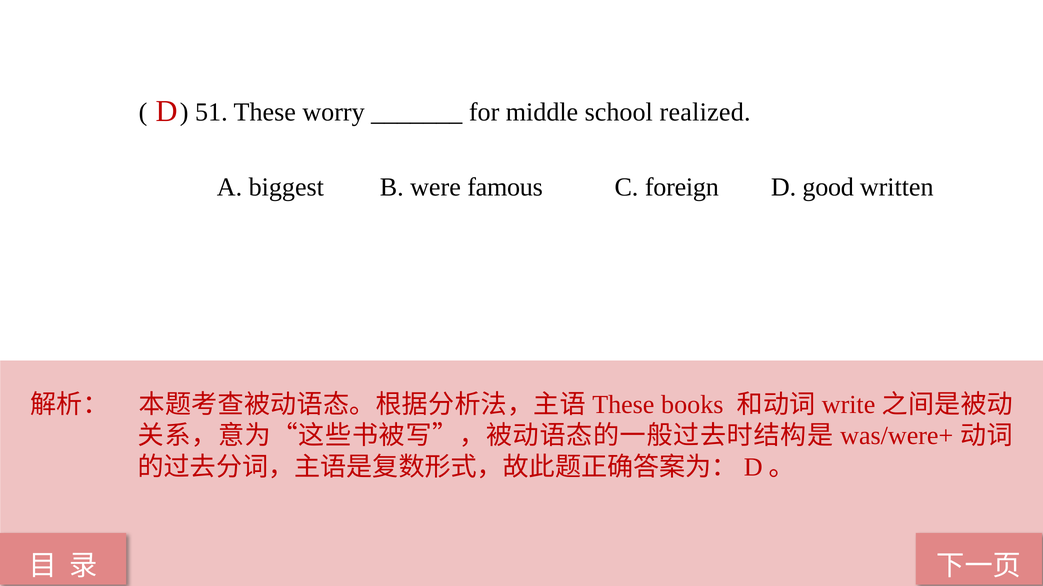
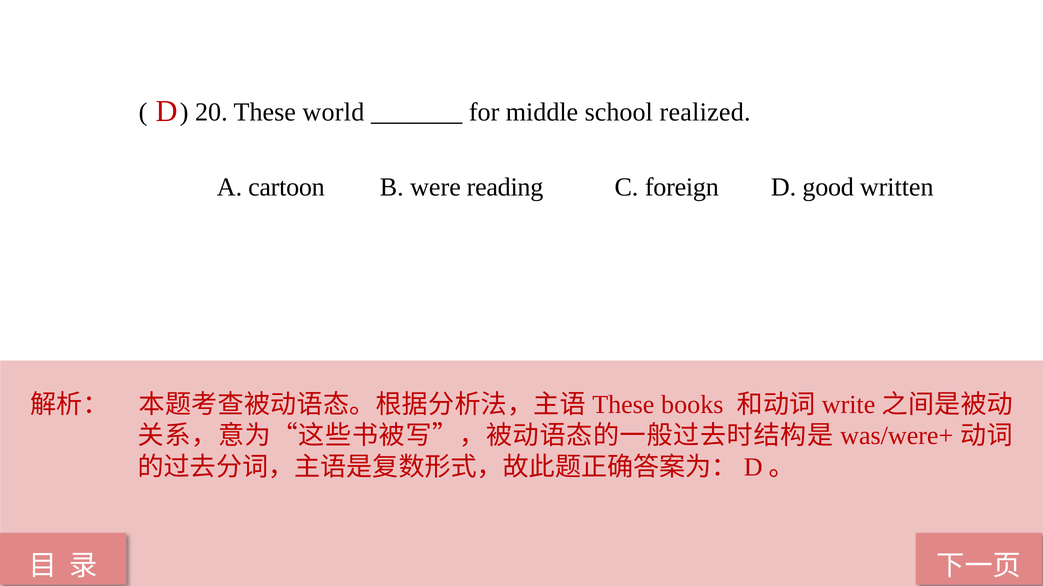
51: 51 -> 20
worry: worry -> world
biggest: biggest -> cartoon
famous: famous -> reading
